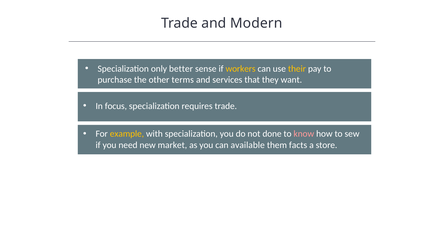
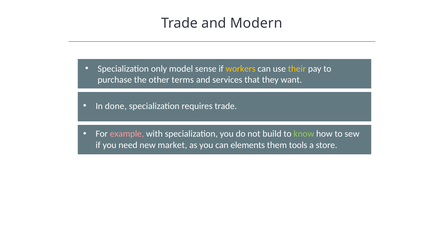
better: better -> model
focus: focus -> done
example colour: yellow -> pink
done: done -> build
know colour: pink -> light green
available: available -> elements
facts: facts -> tools
